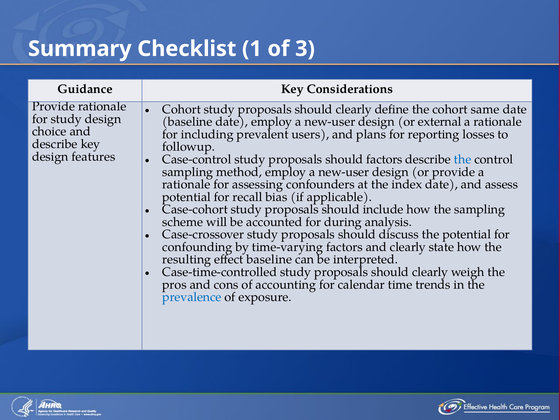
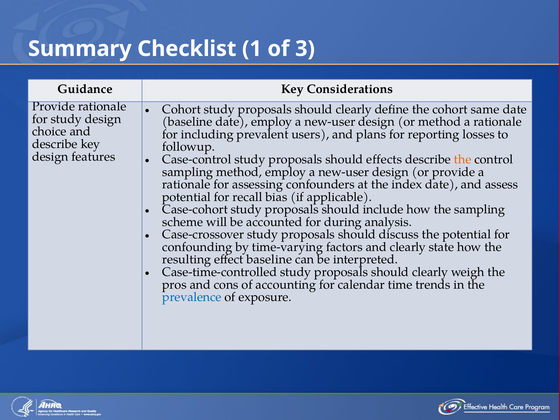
or external: external -> method
should factors: factors -> effects
the at (463, 159) colour: blue -> orange
